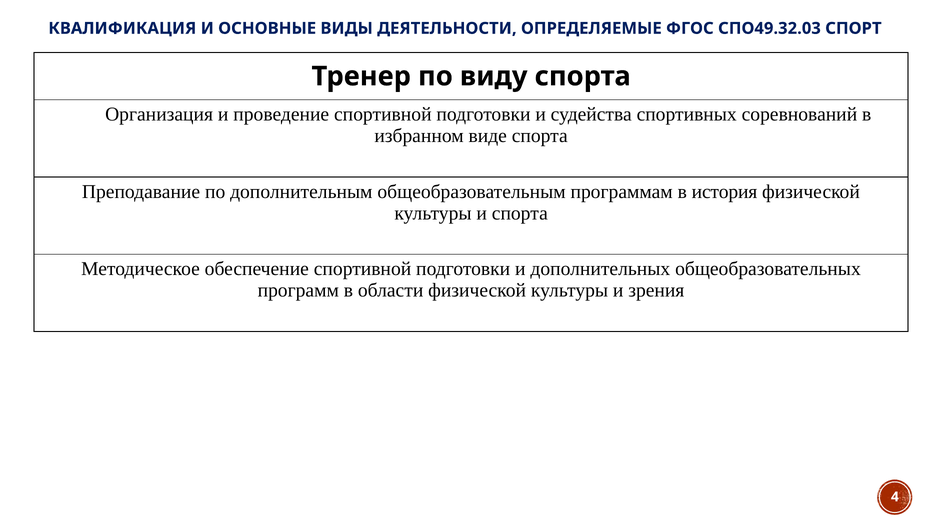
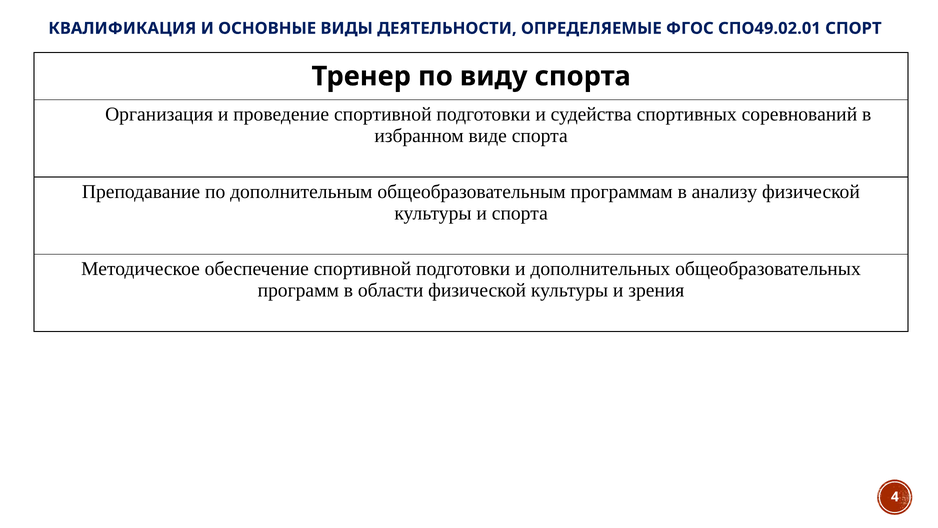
СПО49.32.03: СПО49.32.03 -> СПО49.02.01
история: история -> анализу
